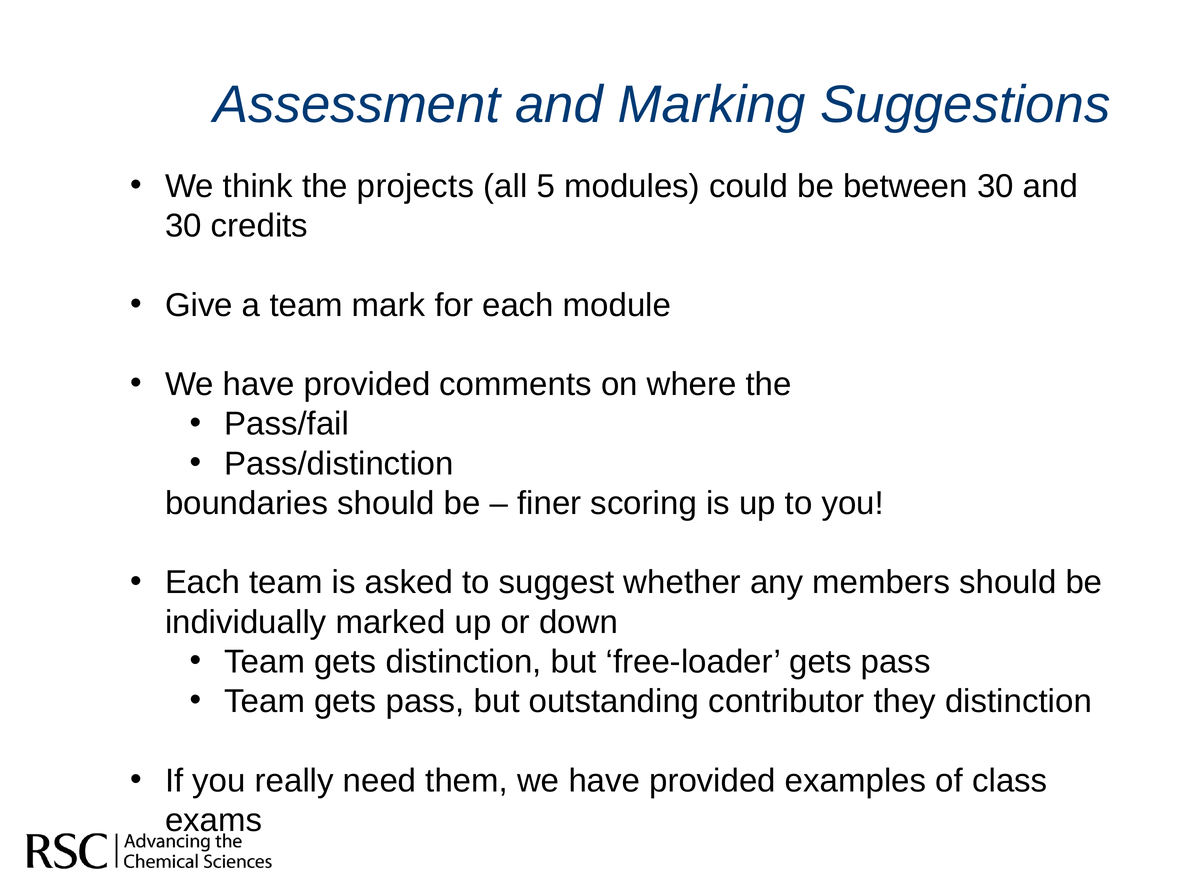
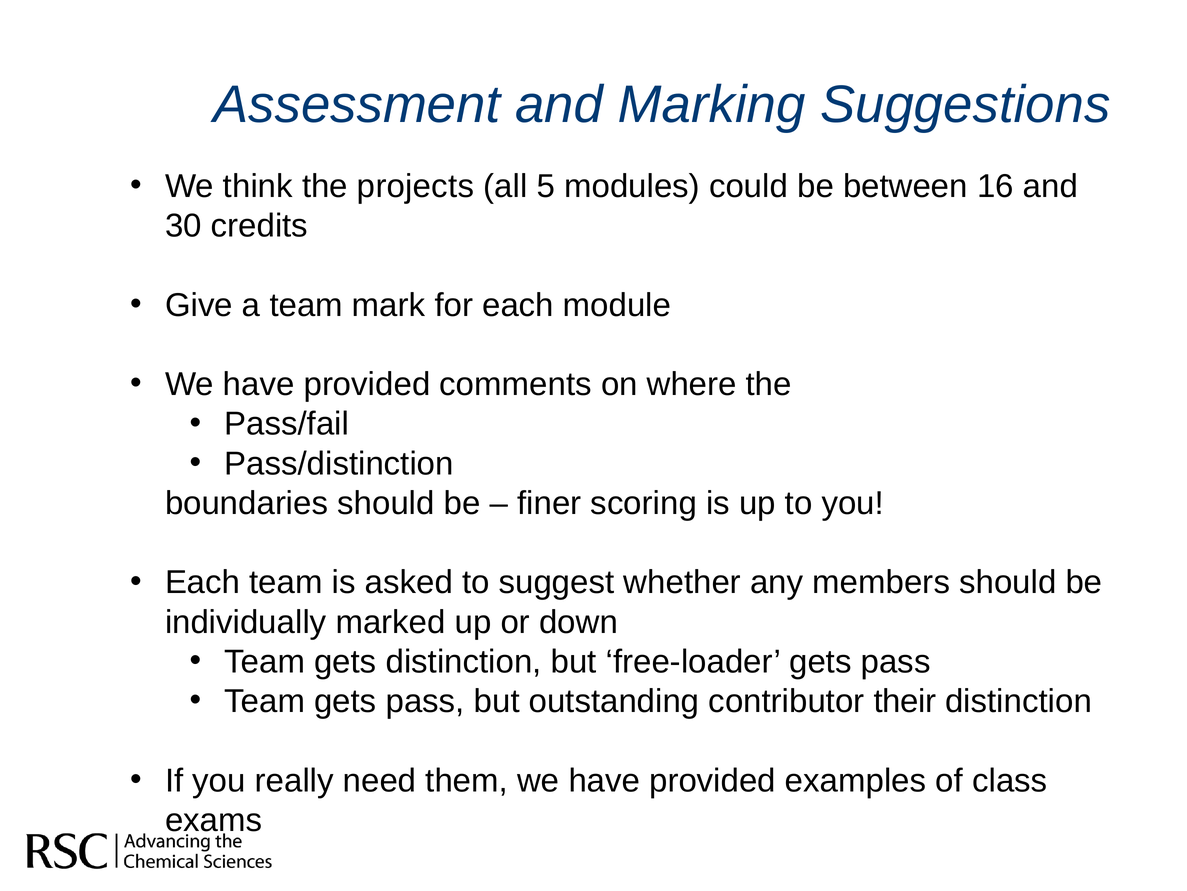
between 30: 30 -> 16
they: they -> their
